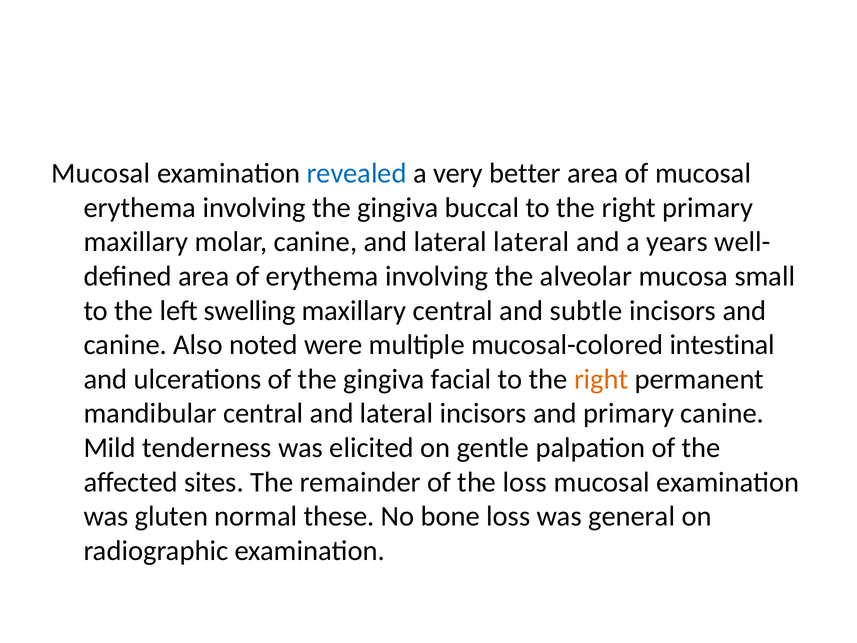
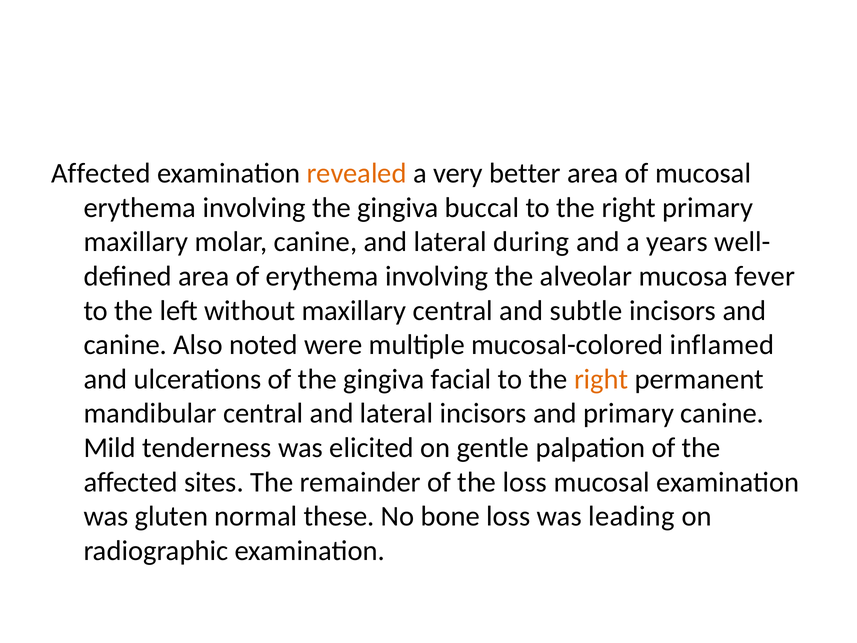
Mucosal at (101, 173): Mucosal -> Affected
revealed colour: blue -> orange
lateral lateral: lateral -> during
small: small -> fever
swelling: swelling -> without
intestinal: intestinal -> inflamed
general: general -> leading
